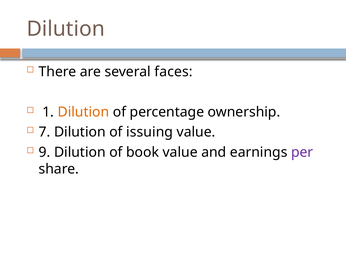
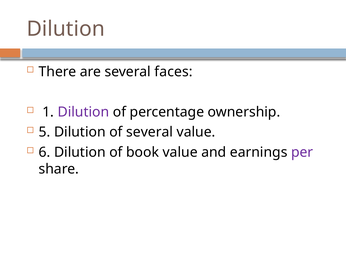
Dilution at (83, 112) colour: orange -> purple
7: 7 -> 5
of issuing: issuing -> several
9: 9 -> 6
